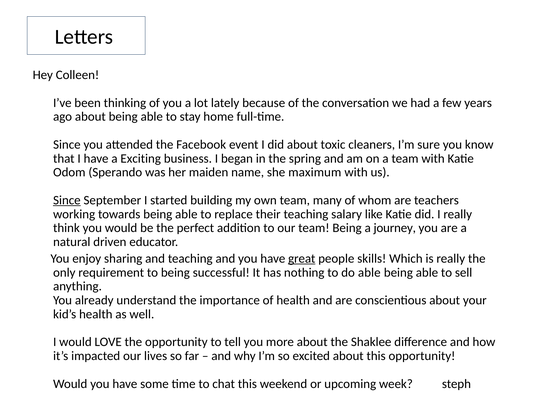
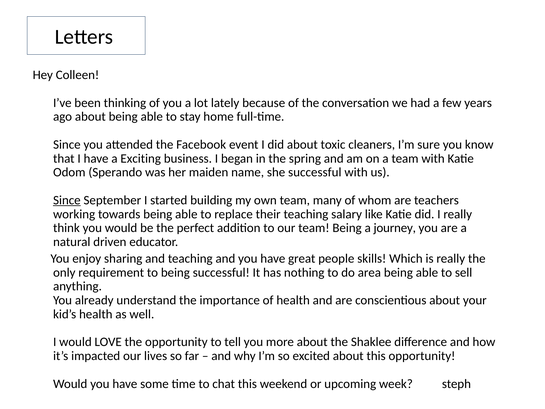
she maximum: maximum -> successful
great underline: present -> none
do able: able -> area
